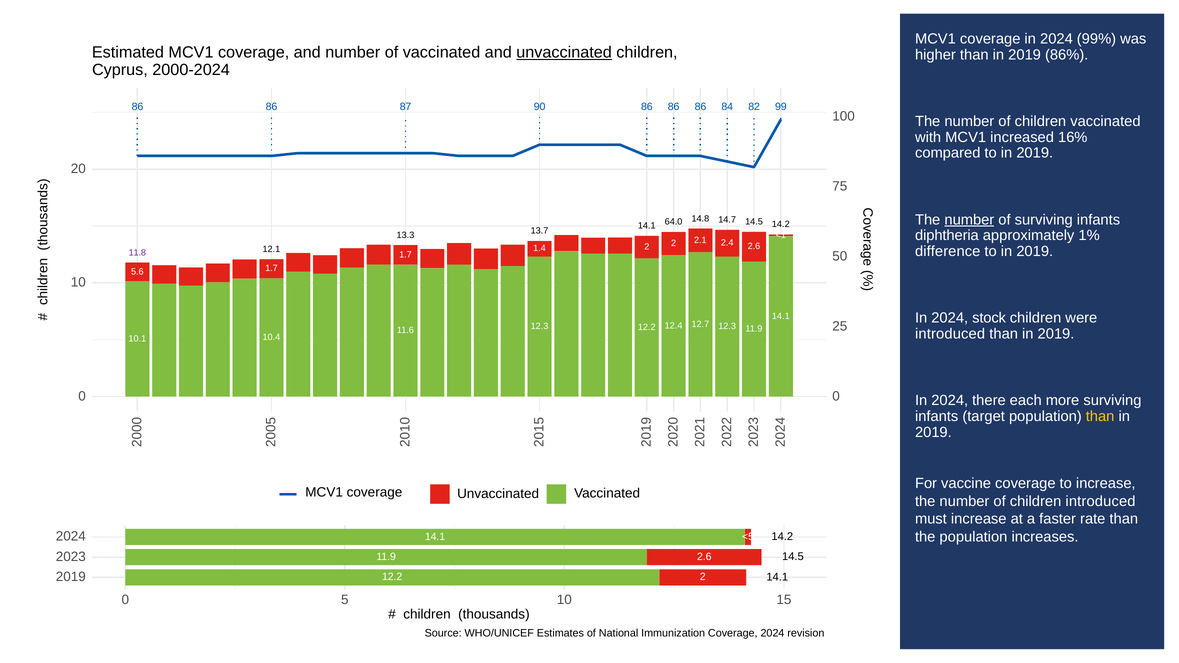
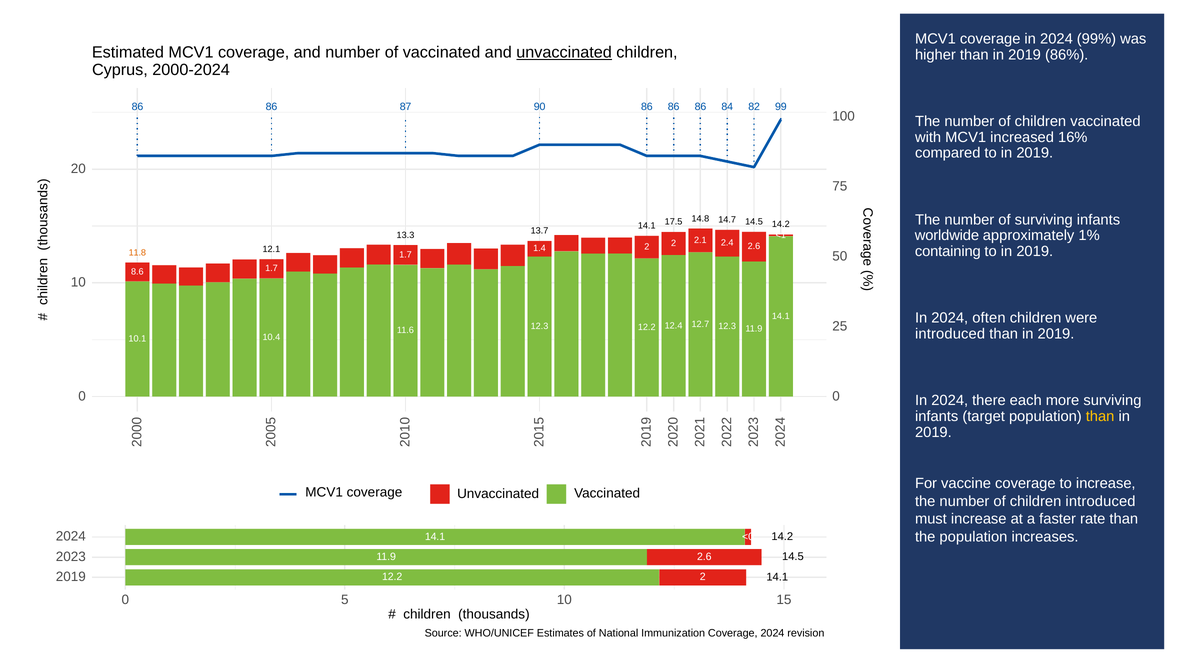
number at (969, 220) underline: present -> none
64.0: 64.0 -> 17.5
diphtheria: diphtheria -> worldwide
difference: difference -> containing
11.8 colour: purple -> orange
5.6: 5.6 -> 8.6
stock: stock -> often
<5: <5 -> <0
